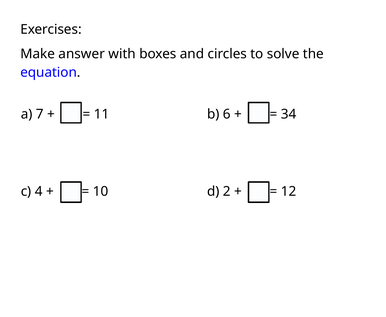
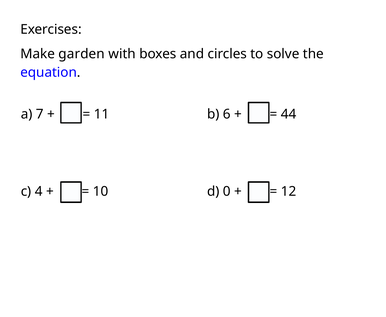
answer: answer -> garden
34: 34 -> 44
2: 2 -> 0
